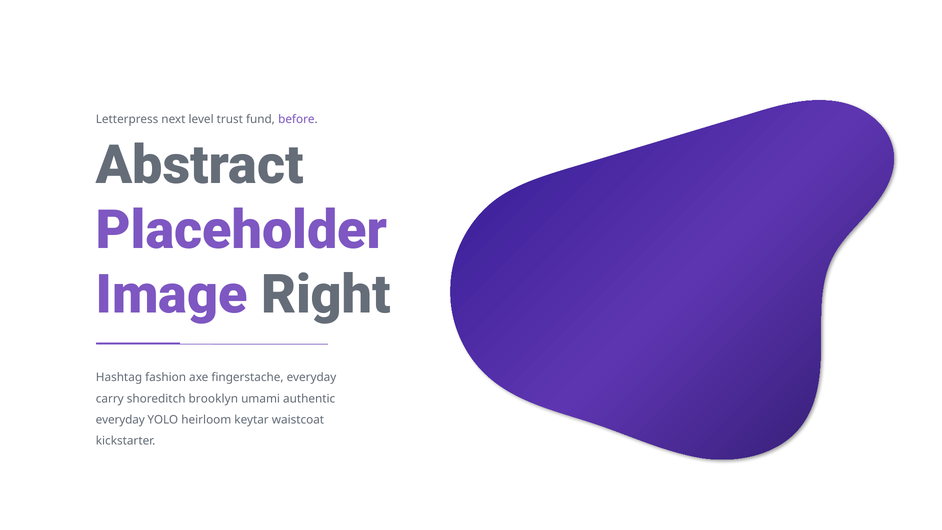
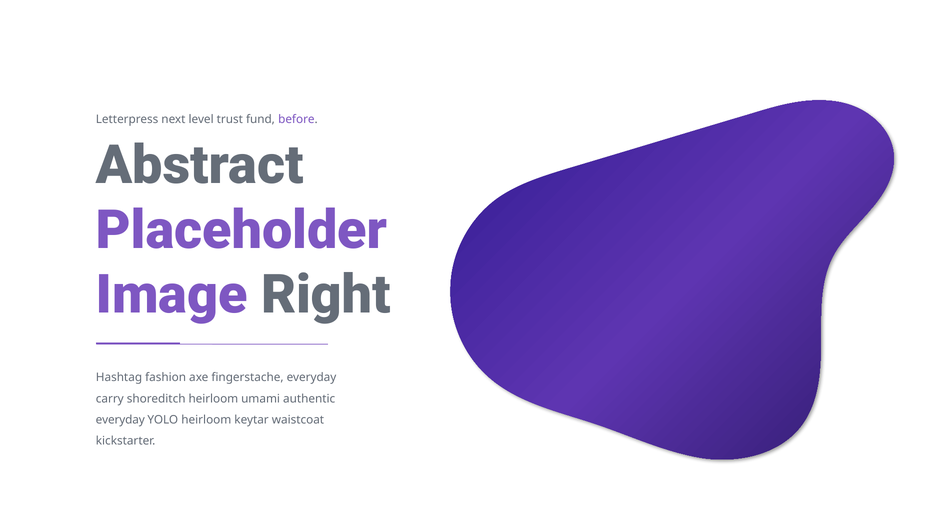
shoreditch brooklyn: brooklyn -> heirloom
